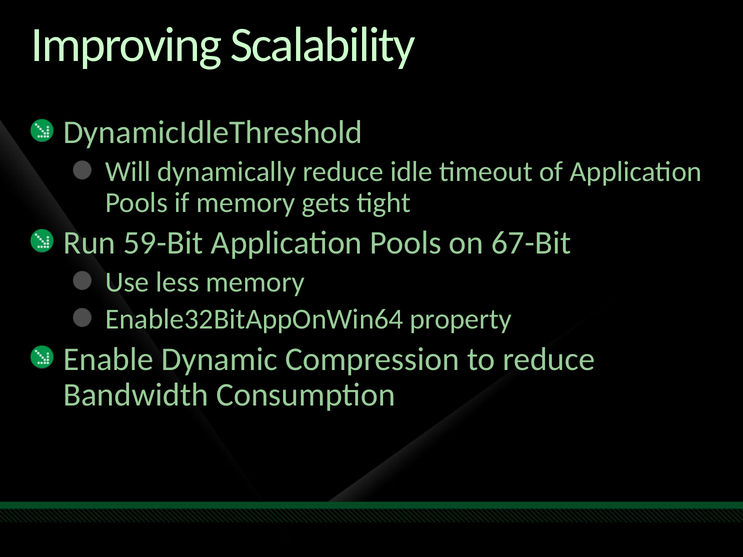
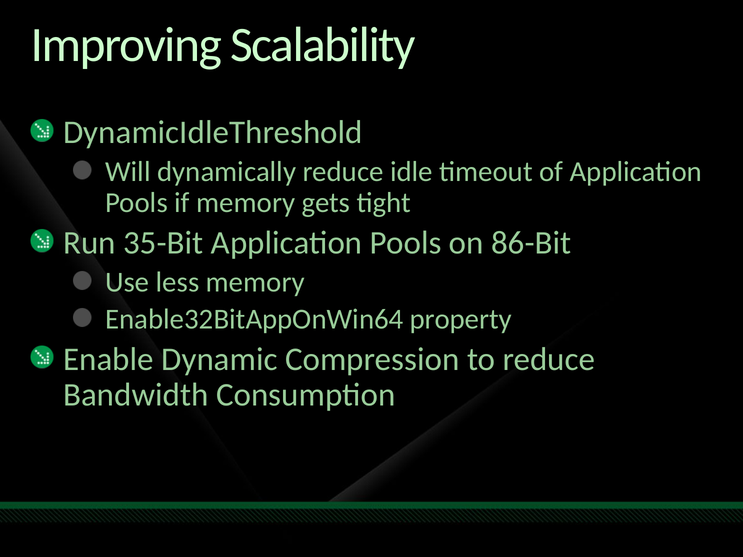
59-Bit: 59-Bit -> 35-Bit
67-Bit: 67-Bit -> 86-Bit
